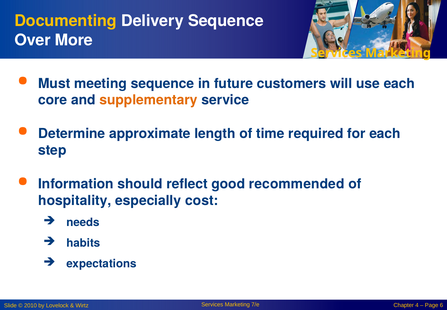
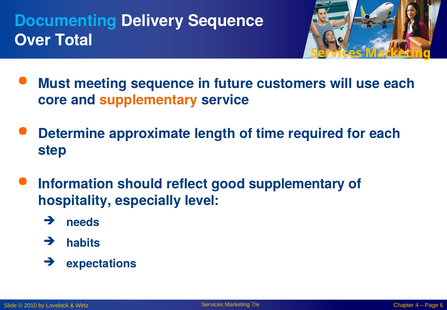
Documenting colour: yellow -> light blue
More: More -> Total
good recommended: recommended -> supplementary
cost: cost -> level
